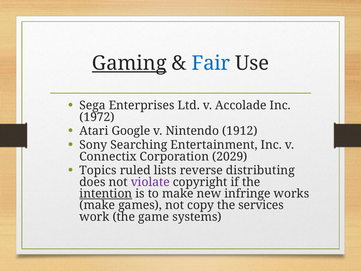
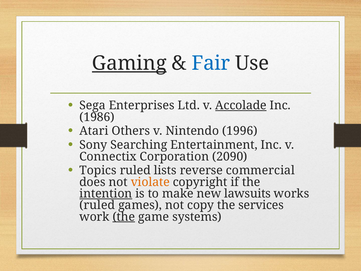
Accolade underline: none -> present
1972: 1972 -> 1986
Google: Google -> Others
1912: 1912 -> 1996
2029: 2029 -> 2090
distributing: distributing -> commercial
violate colour: purple -> orange
infringe: infringe -> lawsuits
make at (97, 205): make -> ruled
the at (124, 217) underline: none -> present
